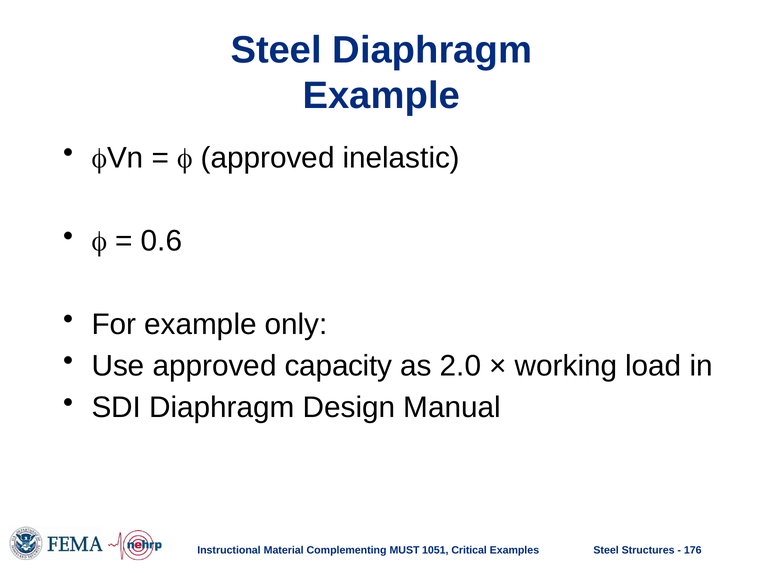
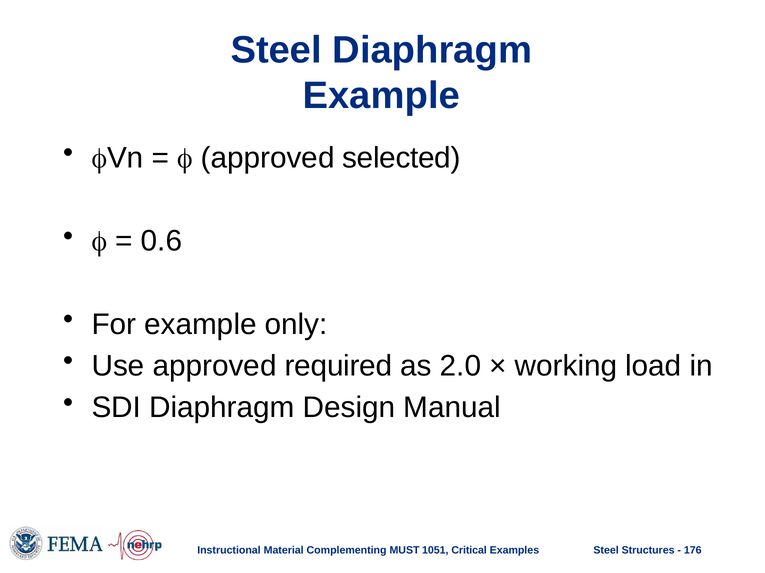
inelastic: inelastic -> selected
capacity: capacity -> required
